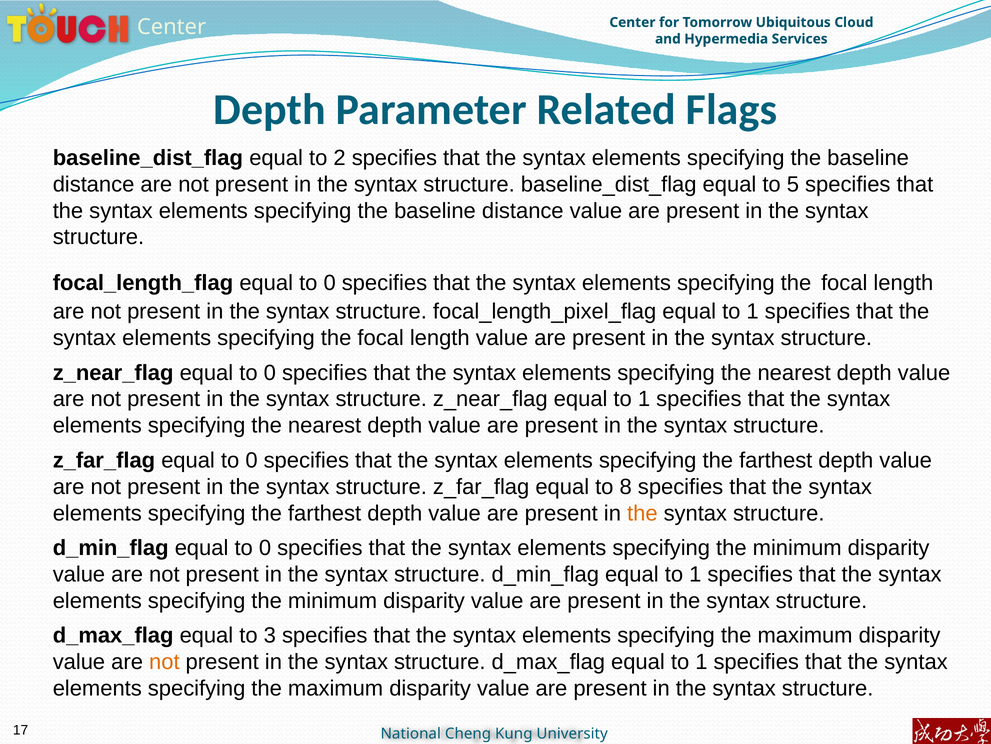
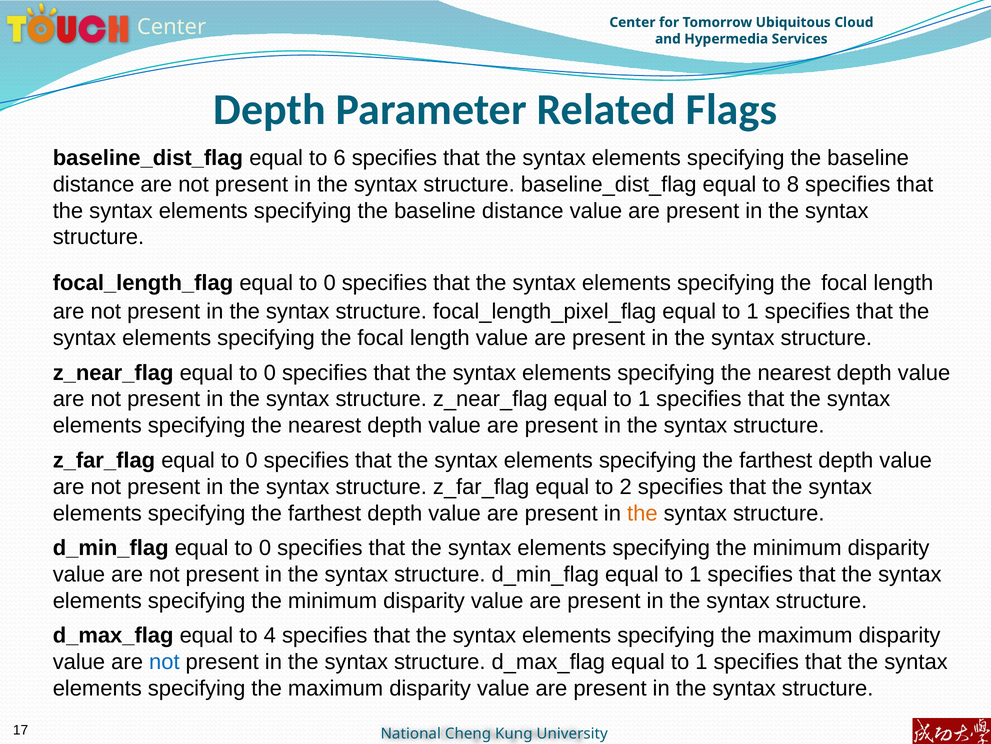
2: 2 -> 6
5: 5 -> 8
8: 8 -> 2
3: 3 -> 4
not at (164, 661) colour: orange -> blue
